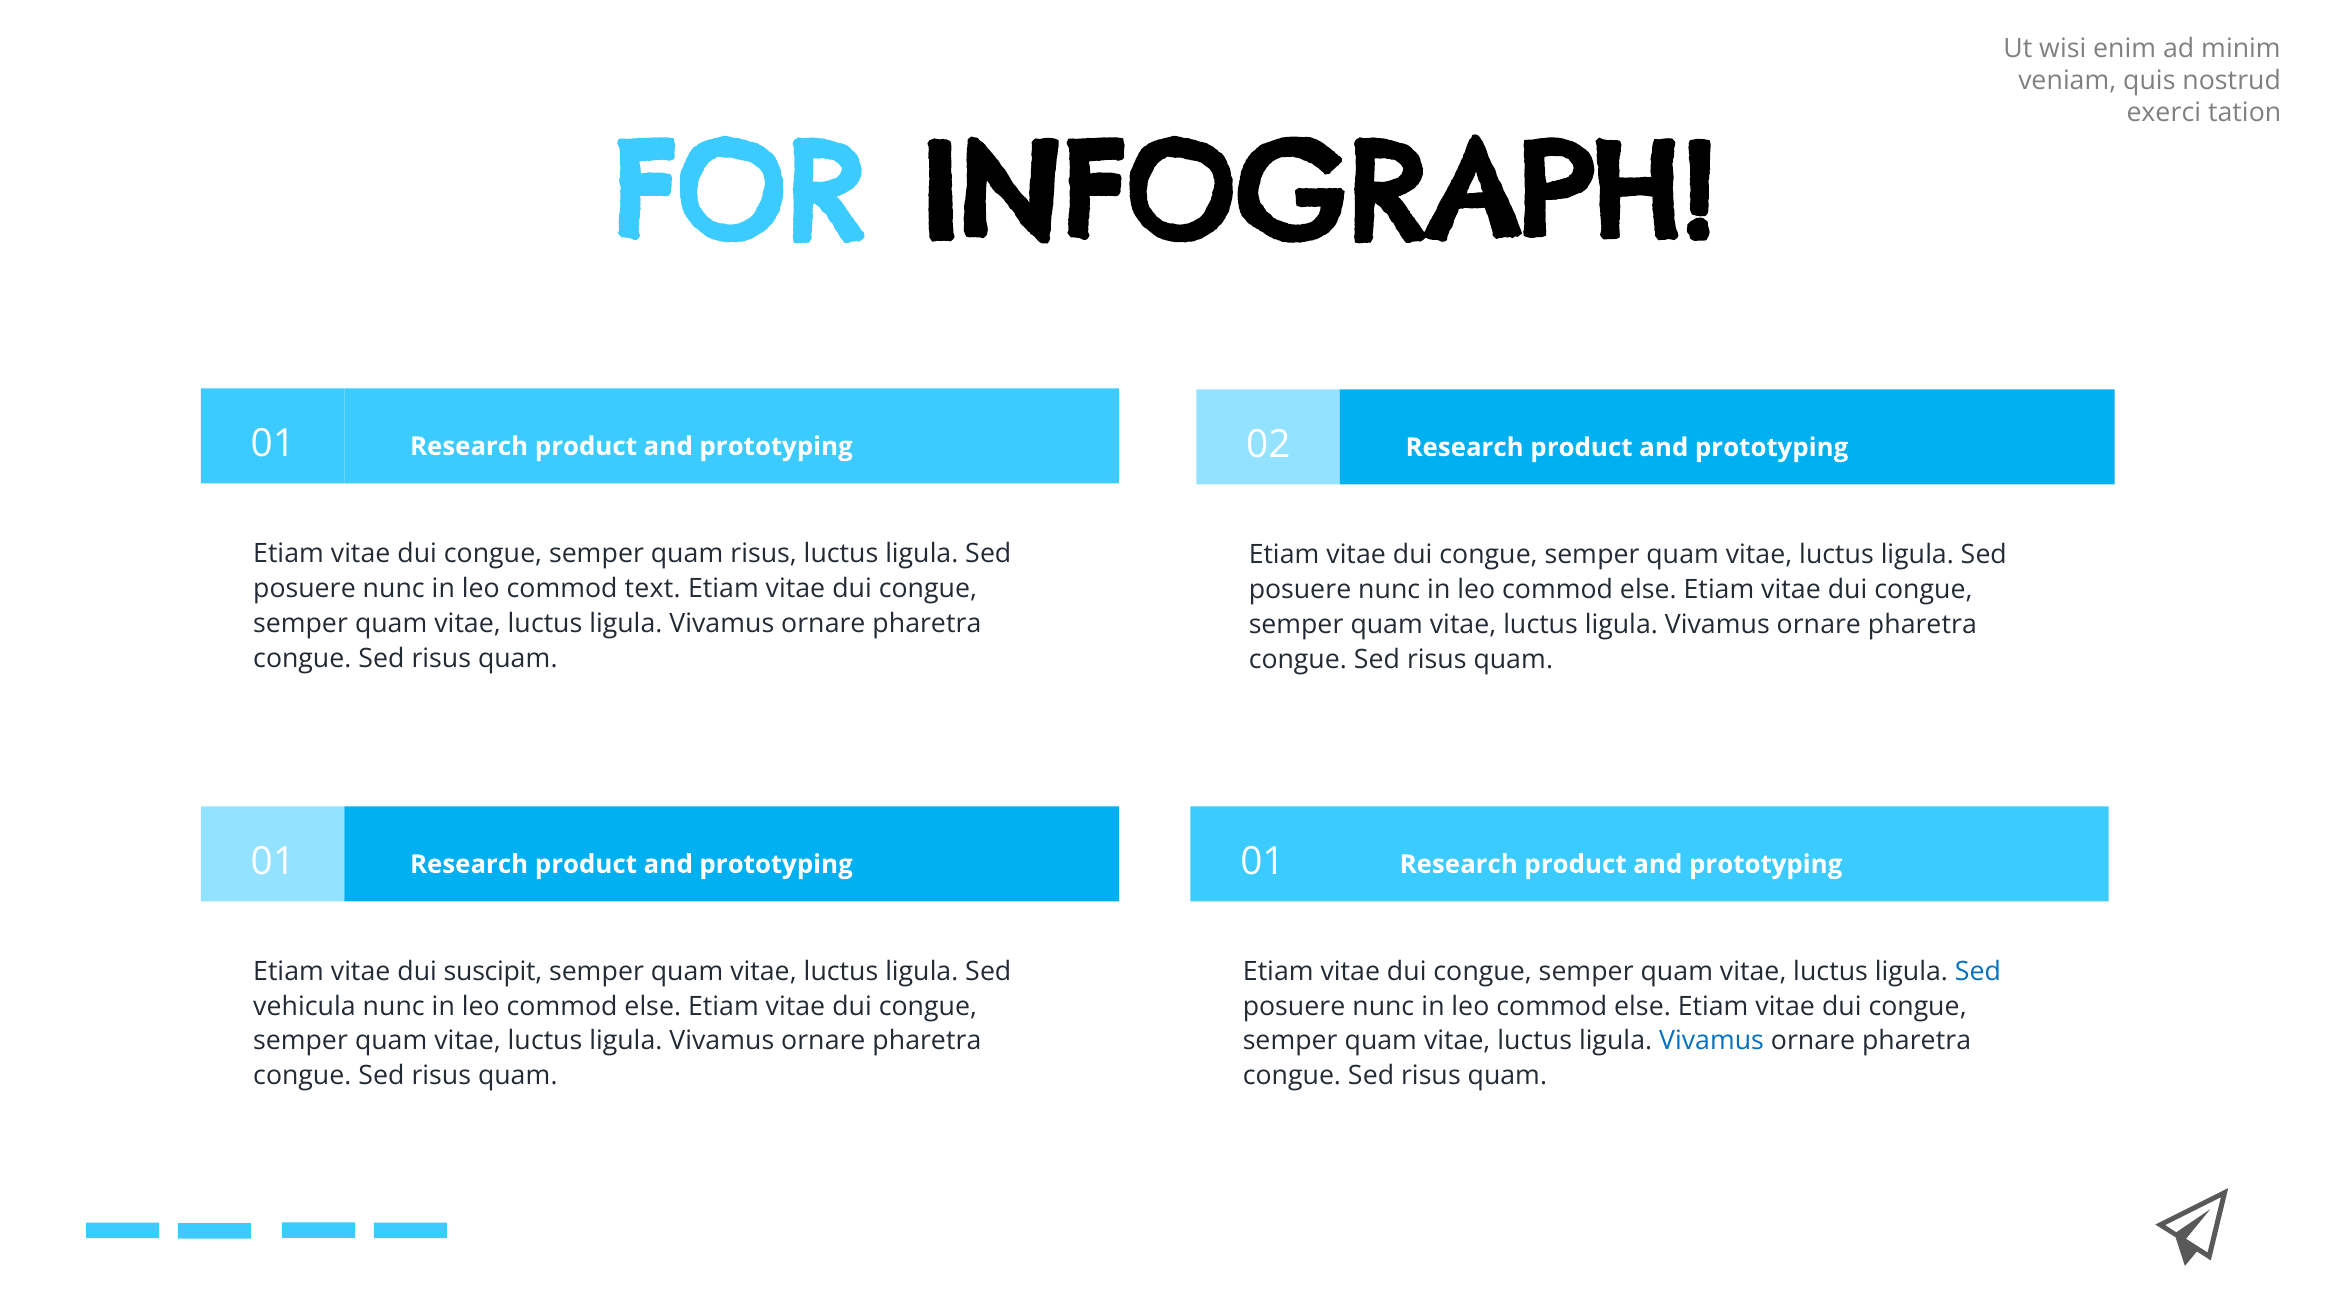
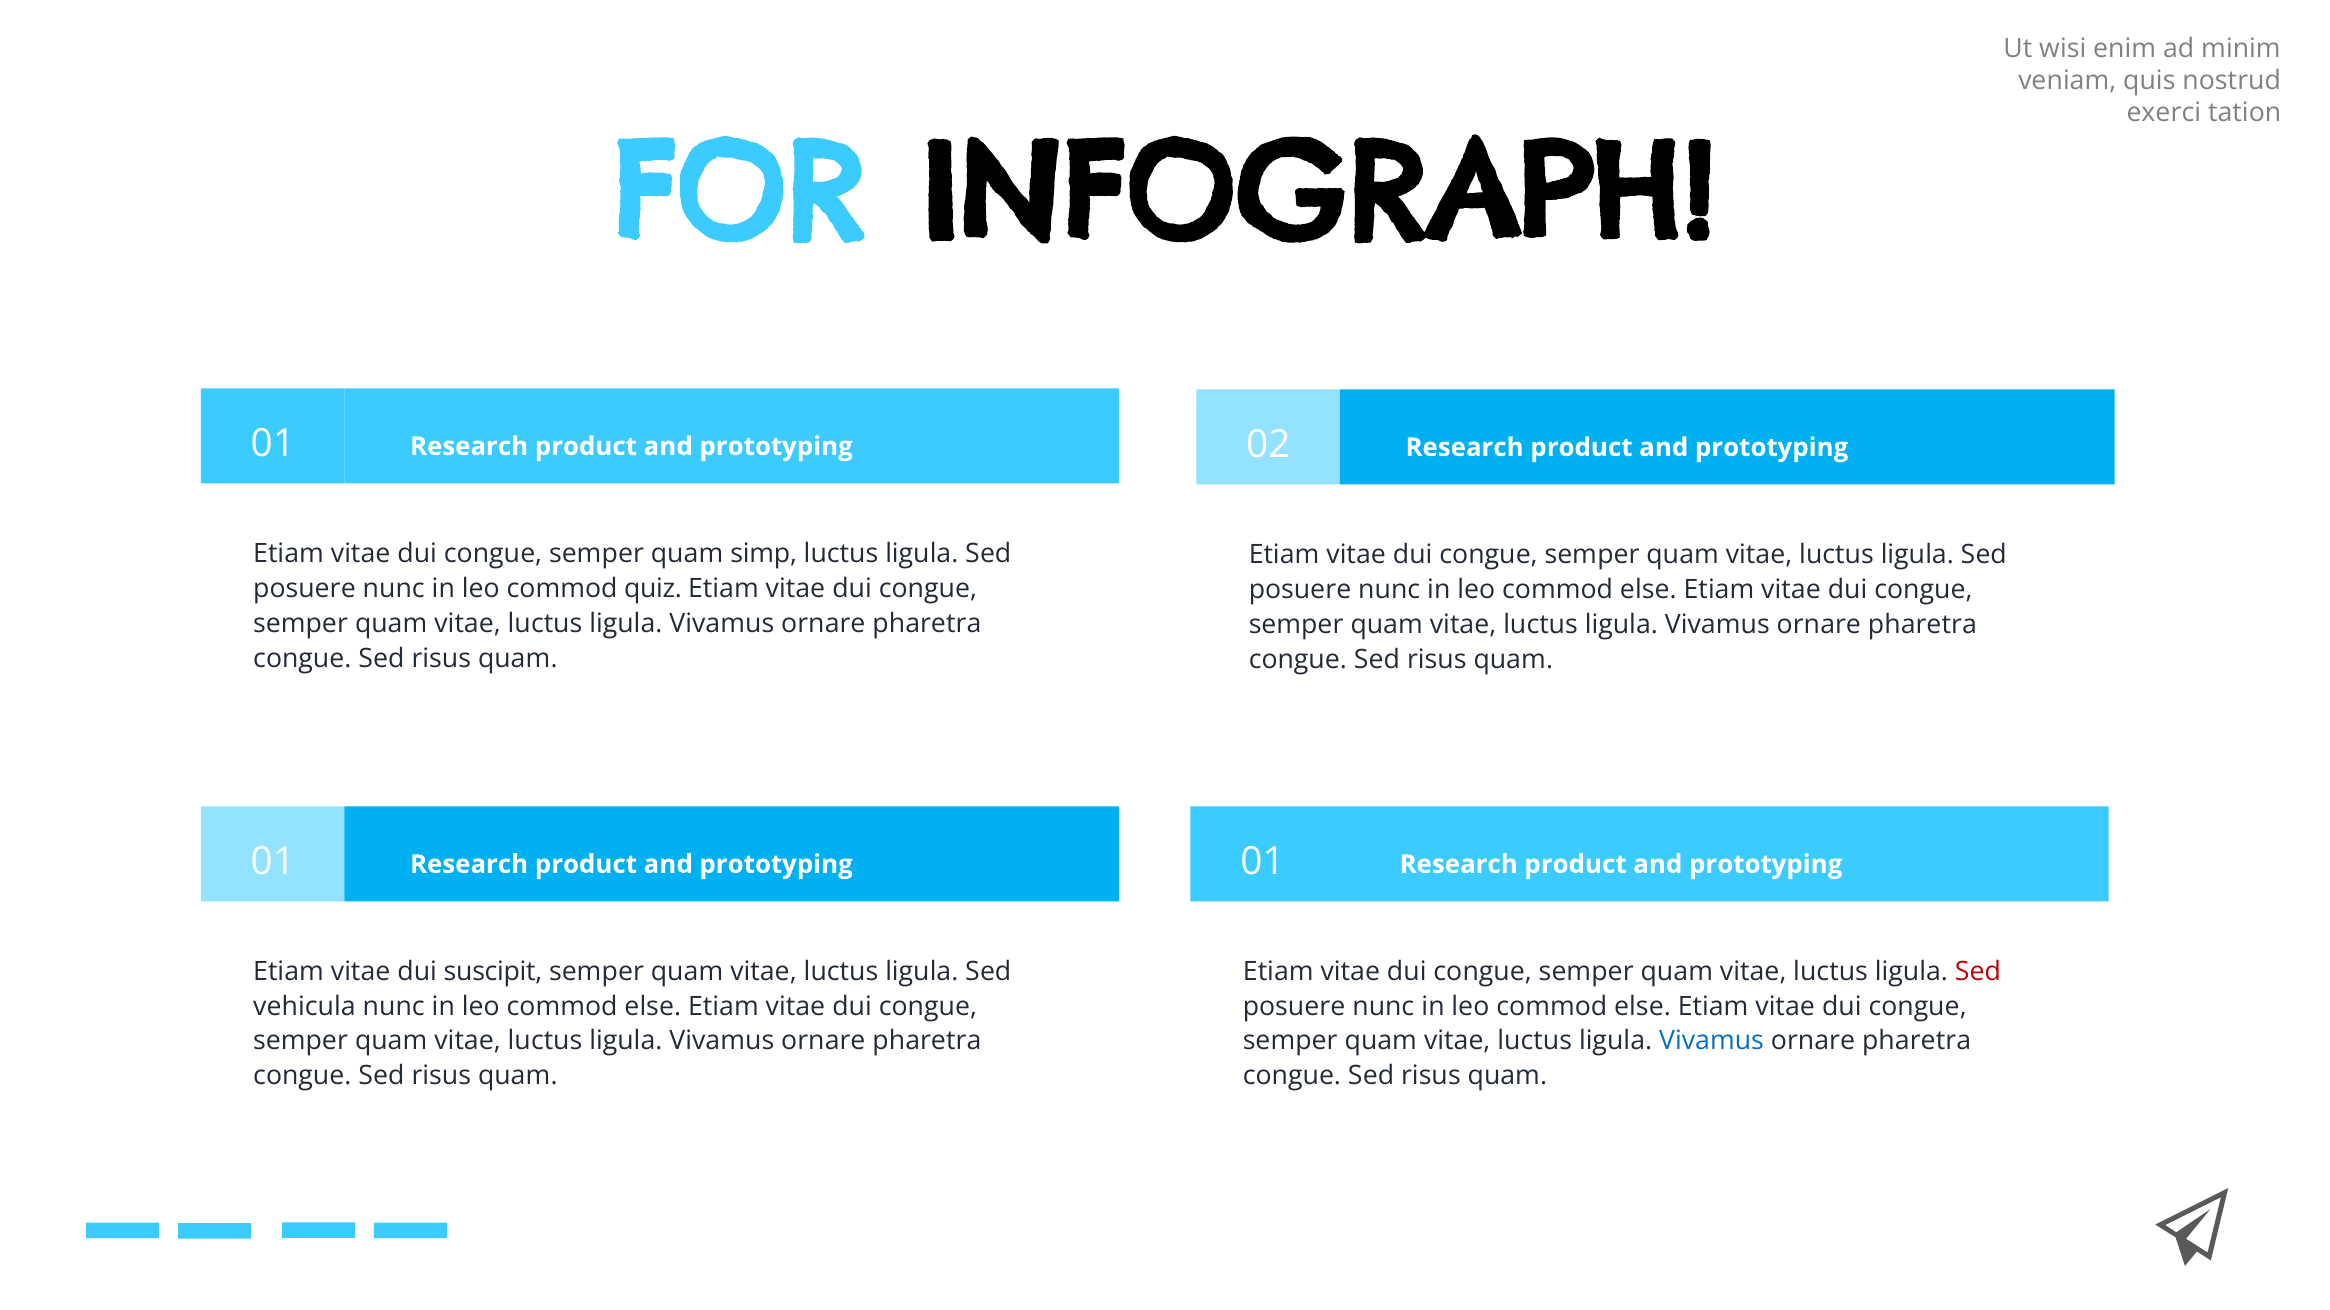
quam risus: risus -> simp
text: text -> quiz
Sed at (1978, 972) colour: blue -> red
